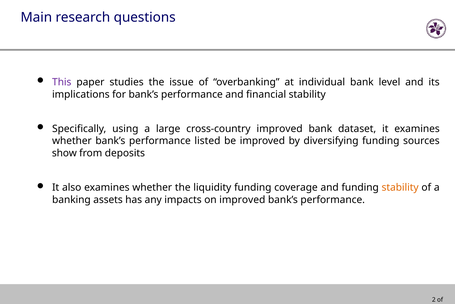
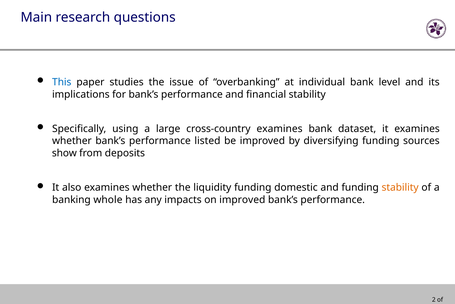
This colour: purple -> blue
cross-country improved: improved -> examines
coverage: coverage -> domestic
assets: assets -> whole
